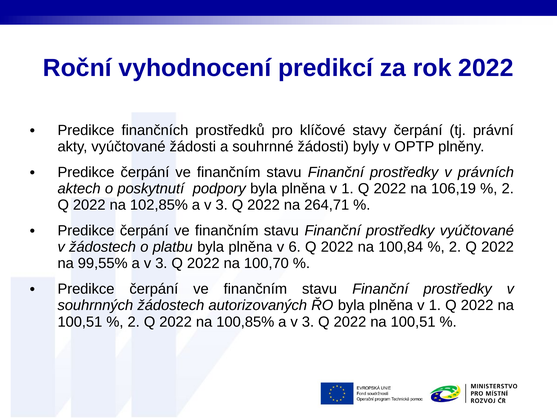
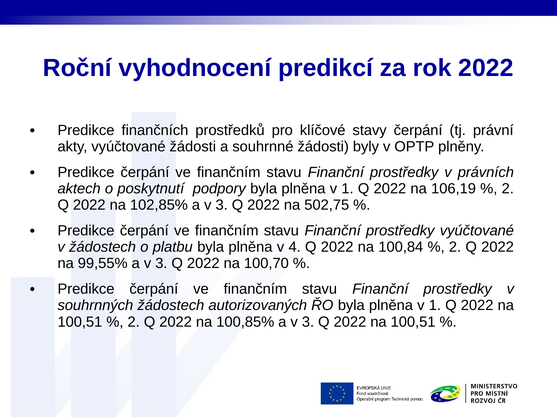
264,71: 264,71 -> 502,75
6: 6 -> 4
